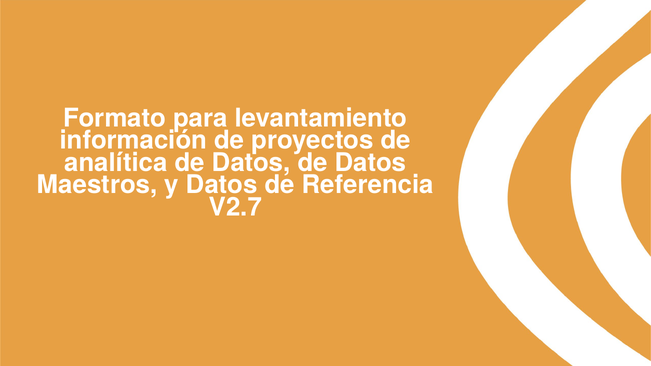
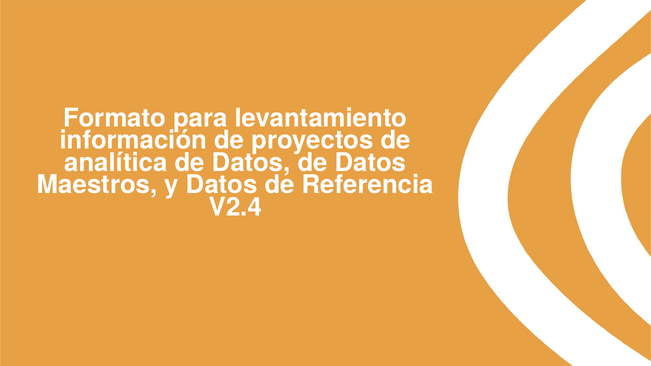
V2.7: V2.7 -> V2.4
